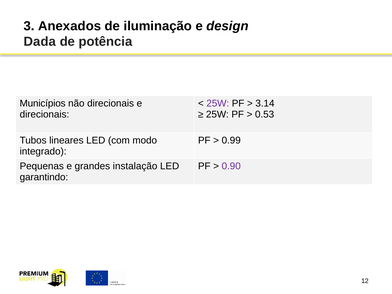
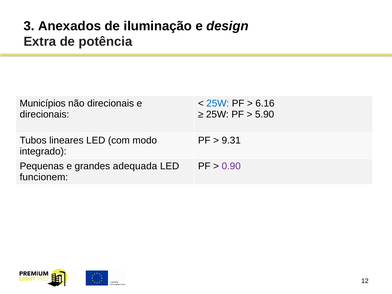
Dada: Dada -> Extra
25W at (218, 103) colour: purple -> blue
3.14: 3.14 -> 6.16
0.53: 0.53 -> 5.90
0.99: 0.99 -> 9.31
instalação: instalação -> adequada
garantindo: garantindo -> funcionem
